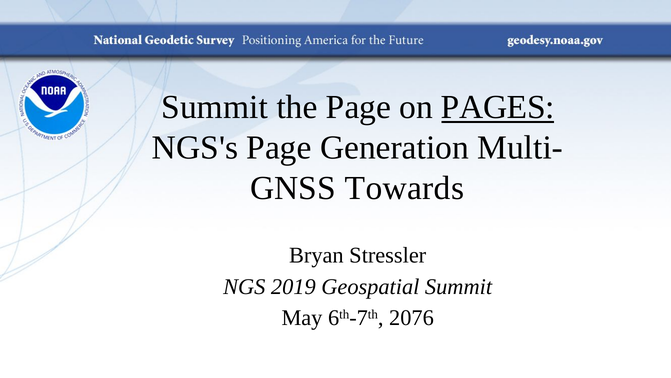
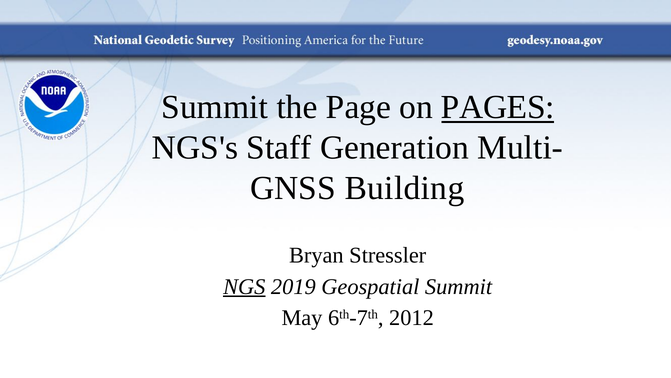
NGS's Page: Page -> Staff
Towards: Towards -> Building
NGS underline: none -> present
2076: 2076 -> 2012
